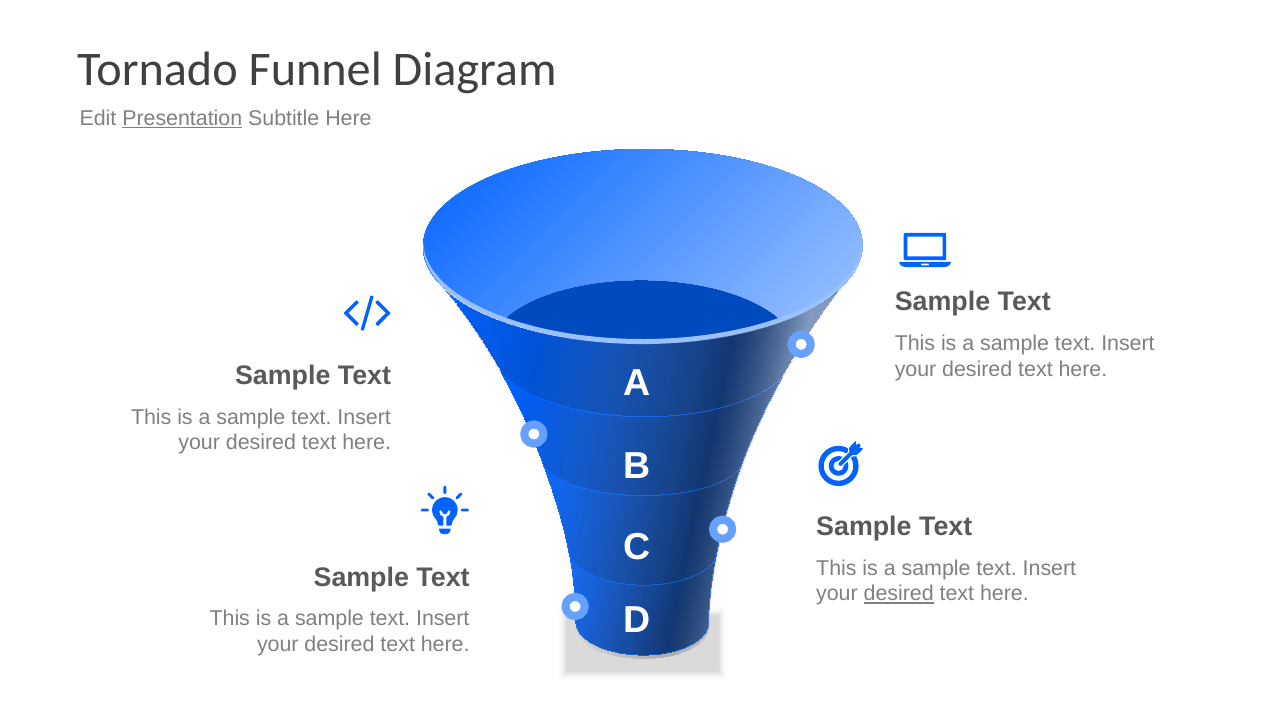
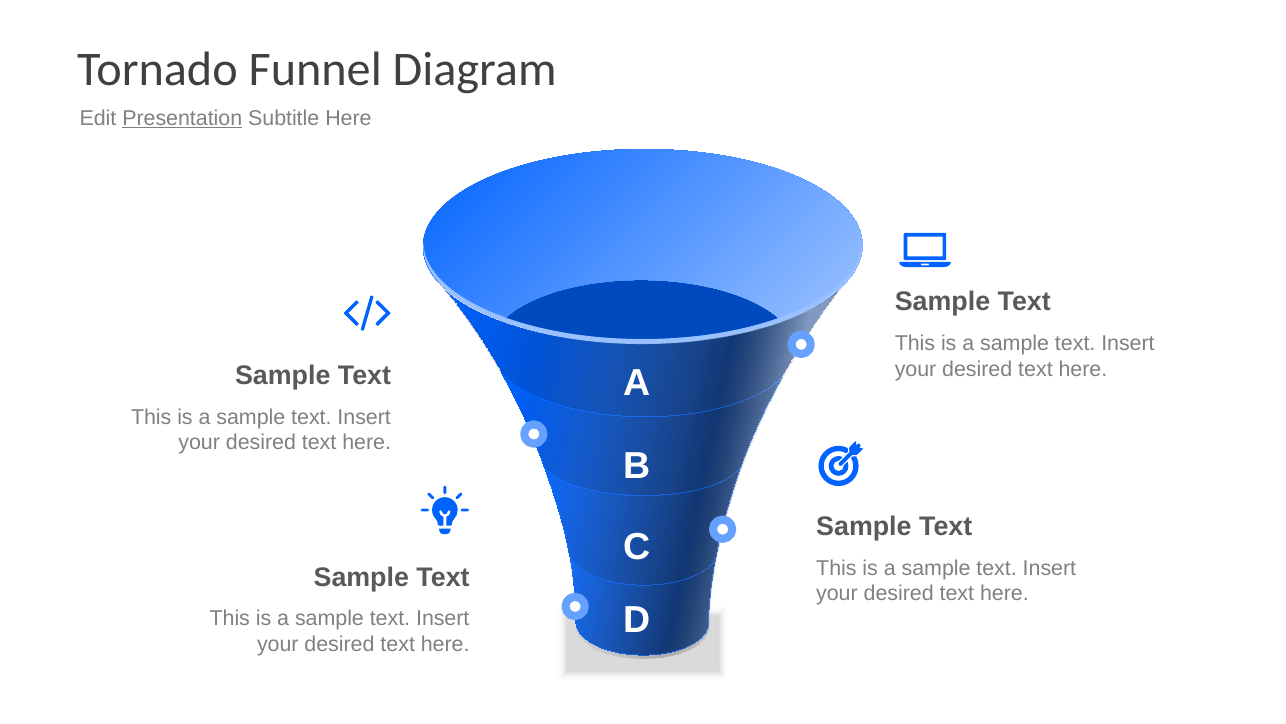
desired at (899, 594) underline: present -> none
